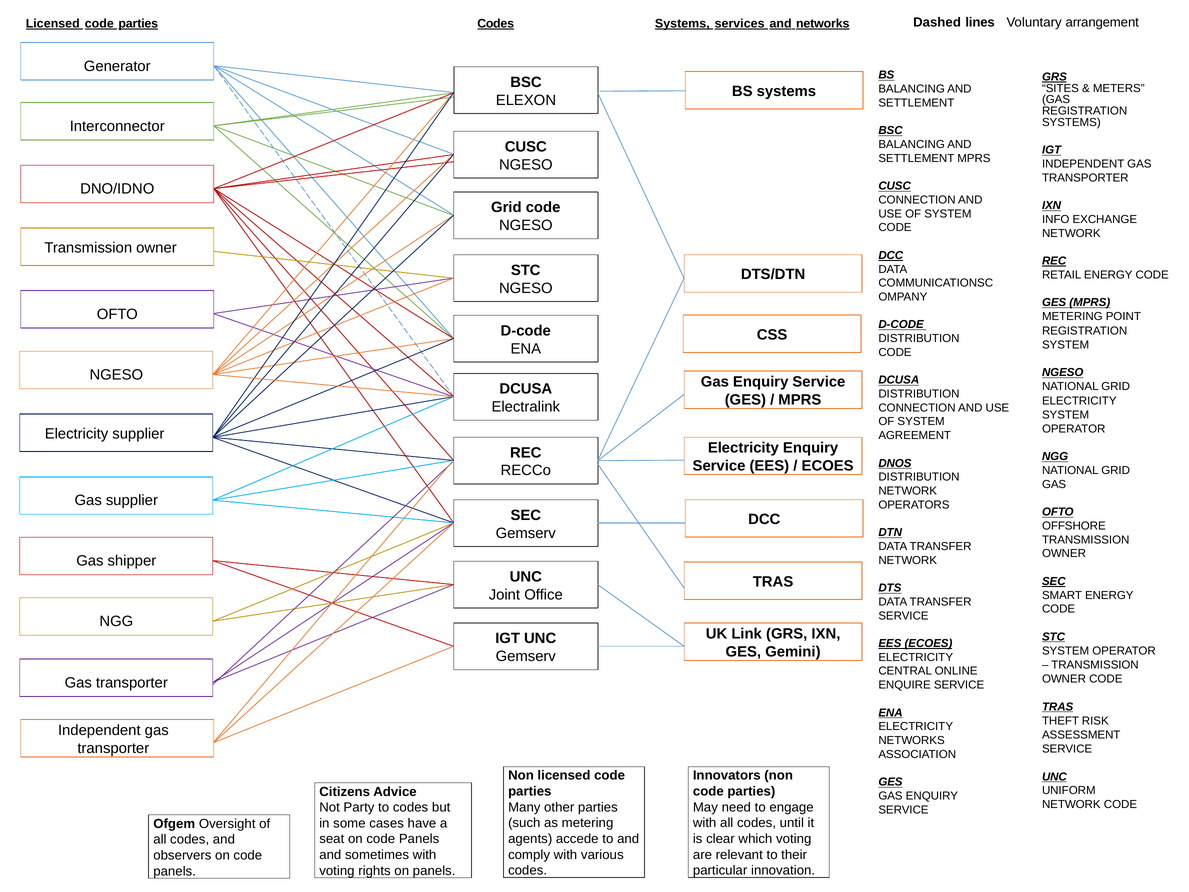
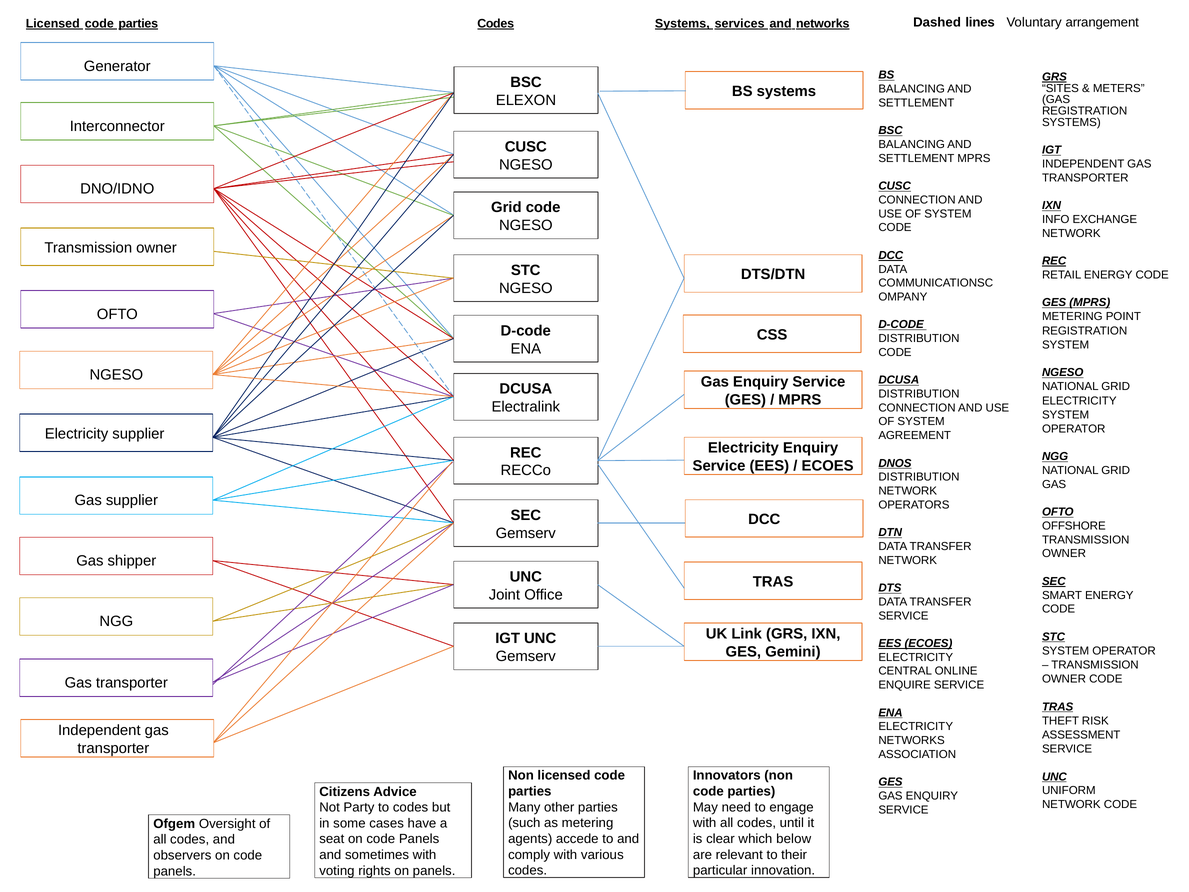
which voting: voting -> below
